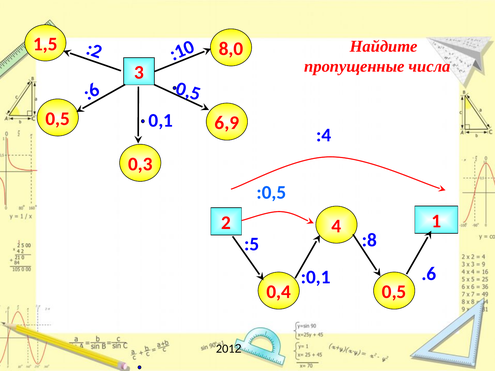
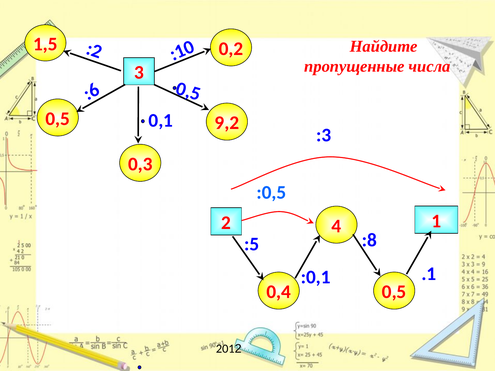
8,0: 8,0 -> 0,2
6,9: 6,9 -> 9,2
:4: :4 -> :3
.6: .6 -> .1
